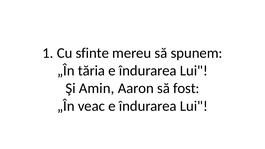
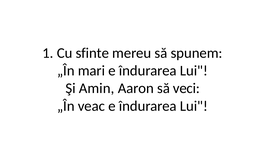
tăria: tăria -> mari
fost: fost -> veci
